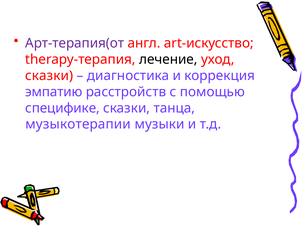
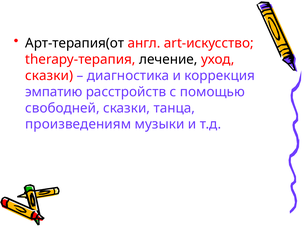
Арт-терапия(от colour: purple -> black
специфике: специфике -> свободней
музыкотерапии: музыкотерапии -> произведениям
